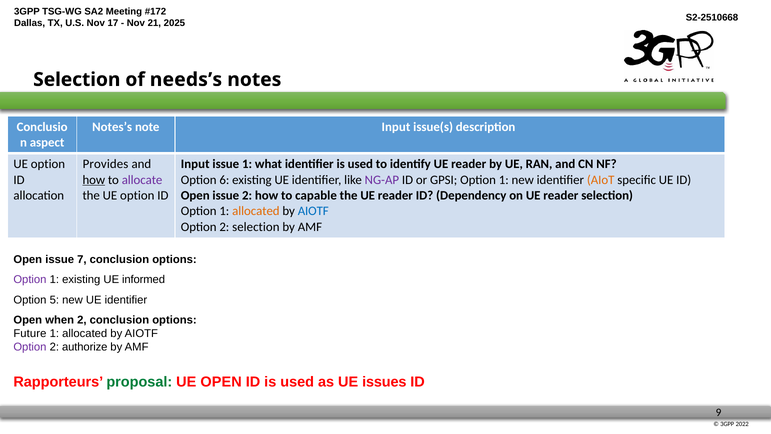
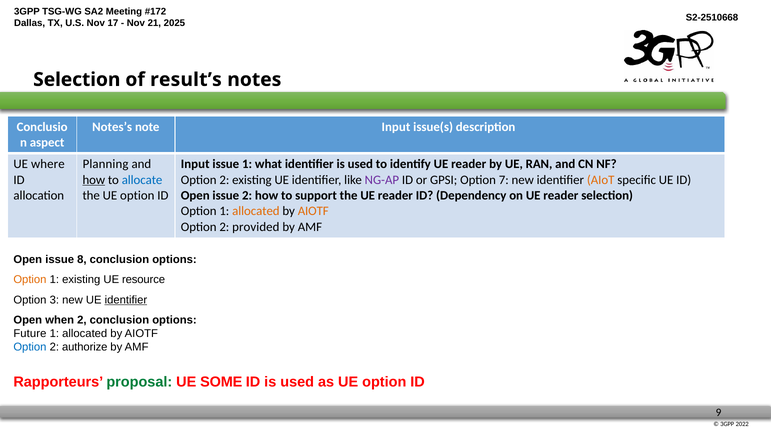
needs’s: needs’s -> result’s
option at (48, 164): option -> where
Provides: Provides -> Planning
allocate colour: purple -> blue
6 at (224, 180): 6 -> 2
GPSI Option 1: 1 -> 7
capable: capable -> support
AIOTF at (313, 211) colour: blue -> orange
2 selection: selection -> provided
7: 7 -> 8
Option at (30, 279) colour: purple -> orange
informed: informed -> resource
5: 5 -> 3
identifier at (126, 300) underline: none -> present
Option at (30, 347) colour: purple -> blue
UE OPEN: OPEN -> SOME
as UE issues: issues -> option
